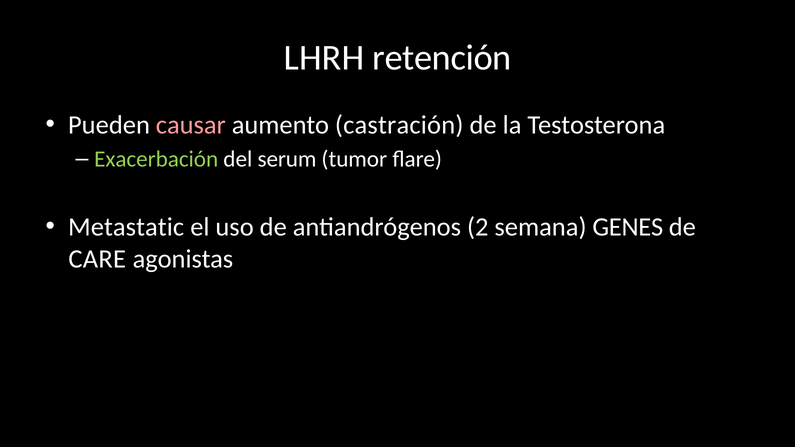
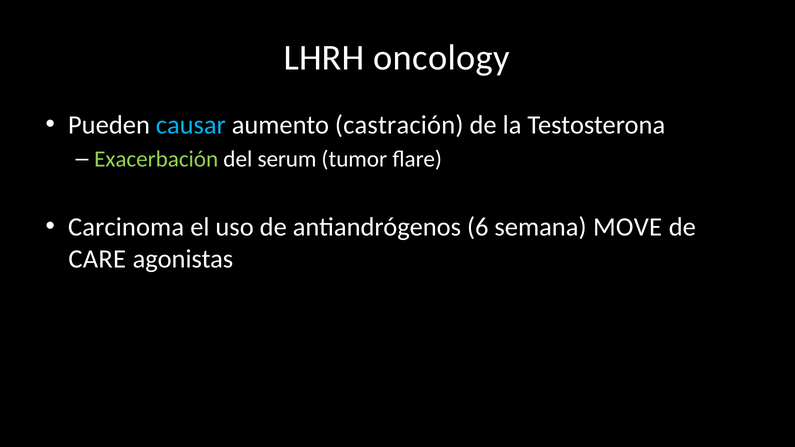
retención: retención -> oncology
causar colour: pink -> light blue
Metastatic: Metastatic -> Carcinoma
2: 2 -> 6
GENES: GENES -> MOVE
